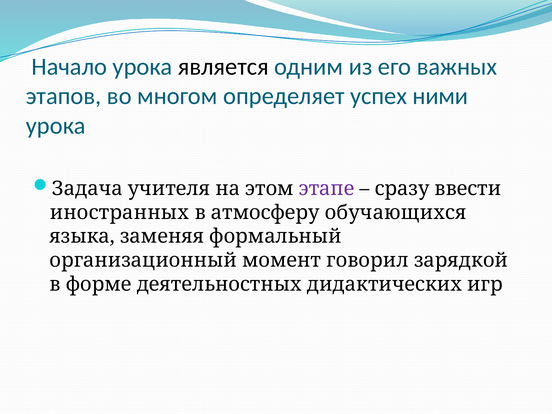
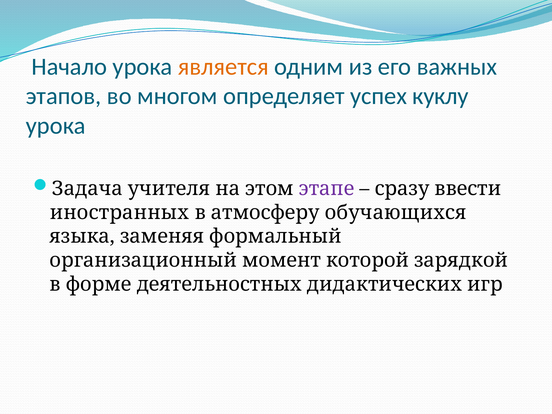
является colour: black -> orange
ними: ними -> куклу
говорил: говорил -> которой
